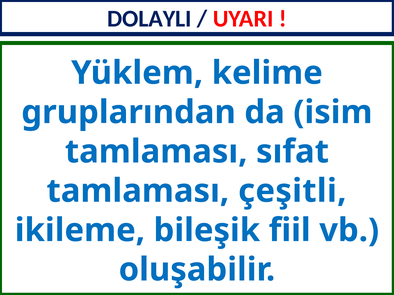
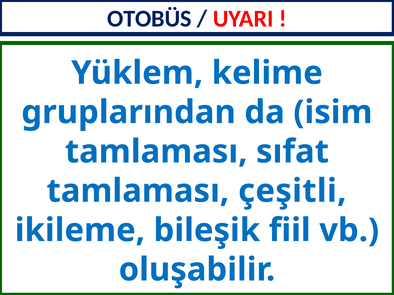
DOLAYLI: DOLAYLI -> OTOBÜS
